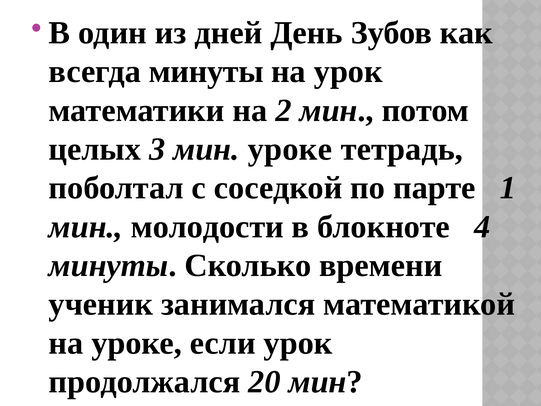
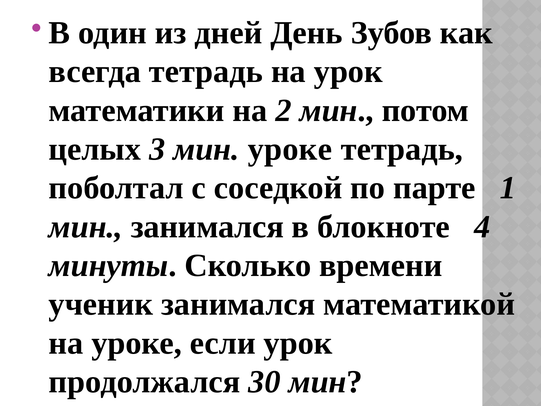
всегда минуты: минуты -> тетрадь
мин молодости: молодости -> занимался
20: 20 -> 30
